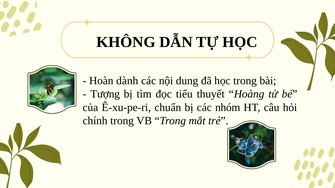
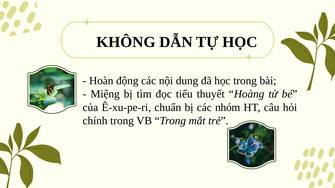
dành: dành -> động
Tượng: Tượng -> Miệng
